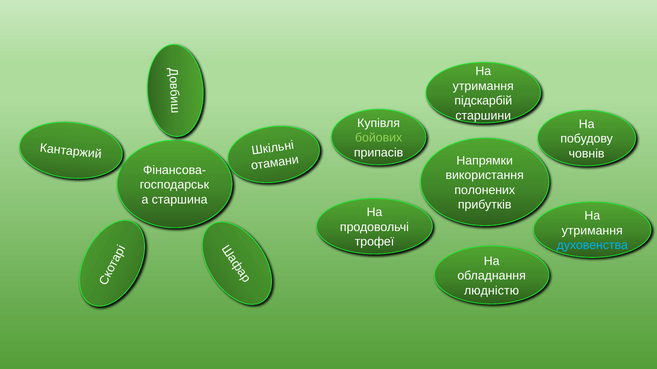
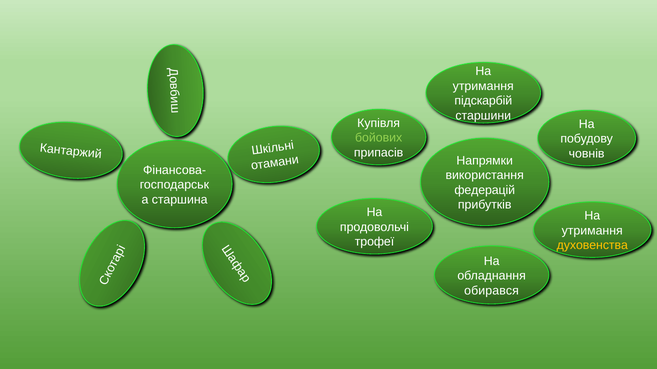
полонених: полонених -> федерацій
духовенства colour: light blue -> yellow
людністю: людністю -> обирався
